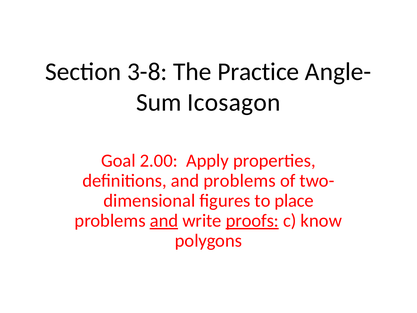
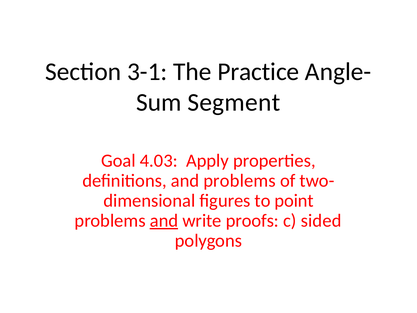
3-8: 3-8 -> 3-1
Icosagon: Icosagon -> Segment
2.00: 2.00 -> 4.03
place: place -> point
proofs underline: present -> none
know: know -> sided
